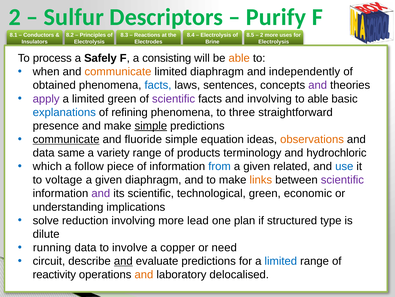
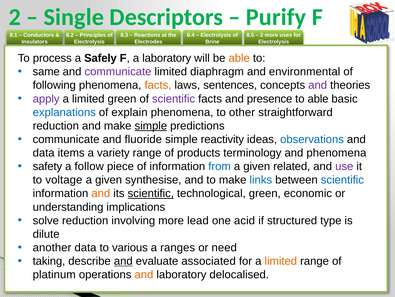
Sulfur: Sulfur -> Single
a consisting: consisting -> laboratory
when: when -> same
communicate at (118, 72) colour: orange -> purple
independently: independently -> environmental
obtained: obtained -> following
facts at (158, 85) colour: blue -> orange
and involving: involving -> presence
refining: refining -> explain
three: three -> other
presence at (56, 126): presence -> reduction
communicate at (66, 139) underline: present -> none
equation: equation -> reactivity
observations colour: orange -> blue
same: same -> items
and hydrochloric: hydrochloric -> phenomena
which: which -> safety
use colour: blue -> purple
given diaphragm: diaphragm -> synthesise
links colour: orange -> blue
scientific at (342, 180) colour: purple -> blue
and at (101, 193) colour: purple -> orange
scientific at (151, 193) underline: none -> present
plan: plan -> acid
running: running -> another
involve: involve -> various
copper: copper -> ranges
circuit: circuit -> taking
evaluate predictions: predictions -> associated
limited at (281, 261) colour: blue -> orange
reactivity: reactivity -> platinum
